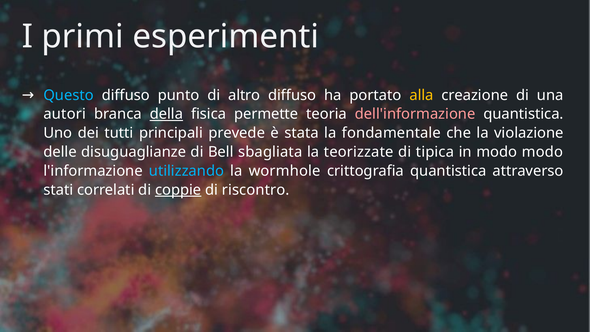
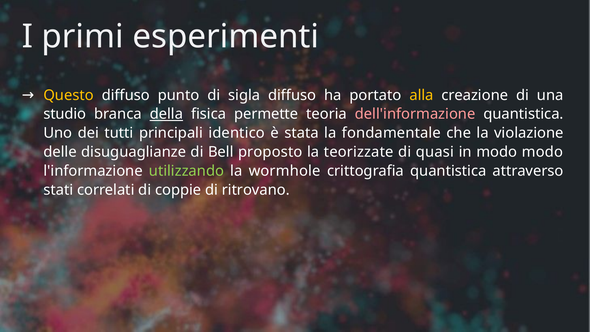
Questo colour: light blue -> yellow
altro: altro -> sigla
autori: autori -> studio
prevede: prevede -> identico
sbagliata: sbagliata -> proposto
tipica: tipica -> quasi
utilizzando colour: light blue -> light green
coppie underline: present -> none
riscontro: riscontro -> ritrovano
